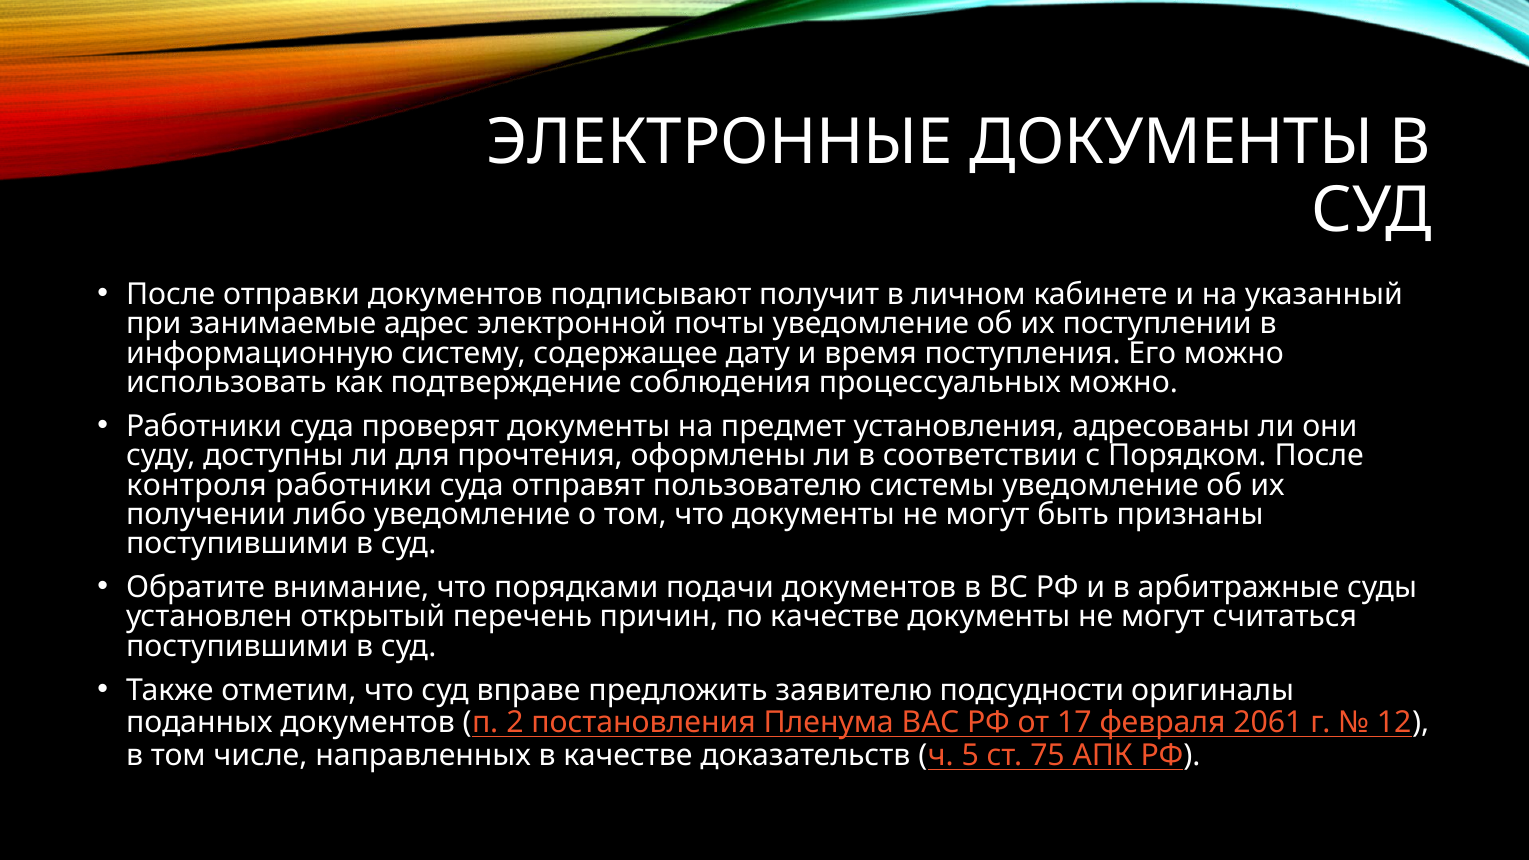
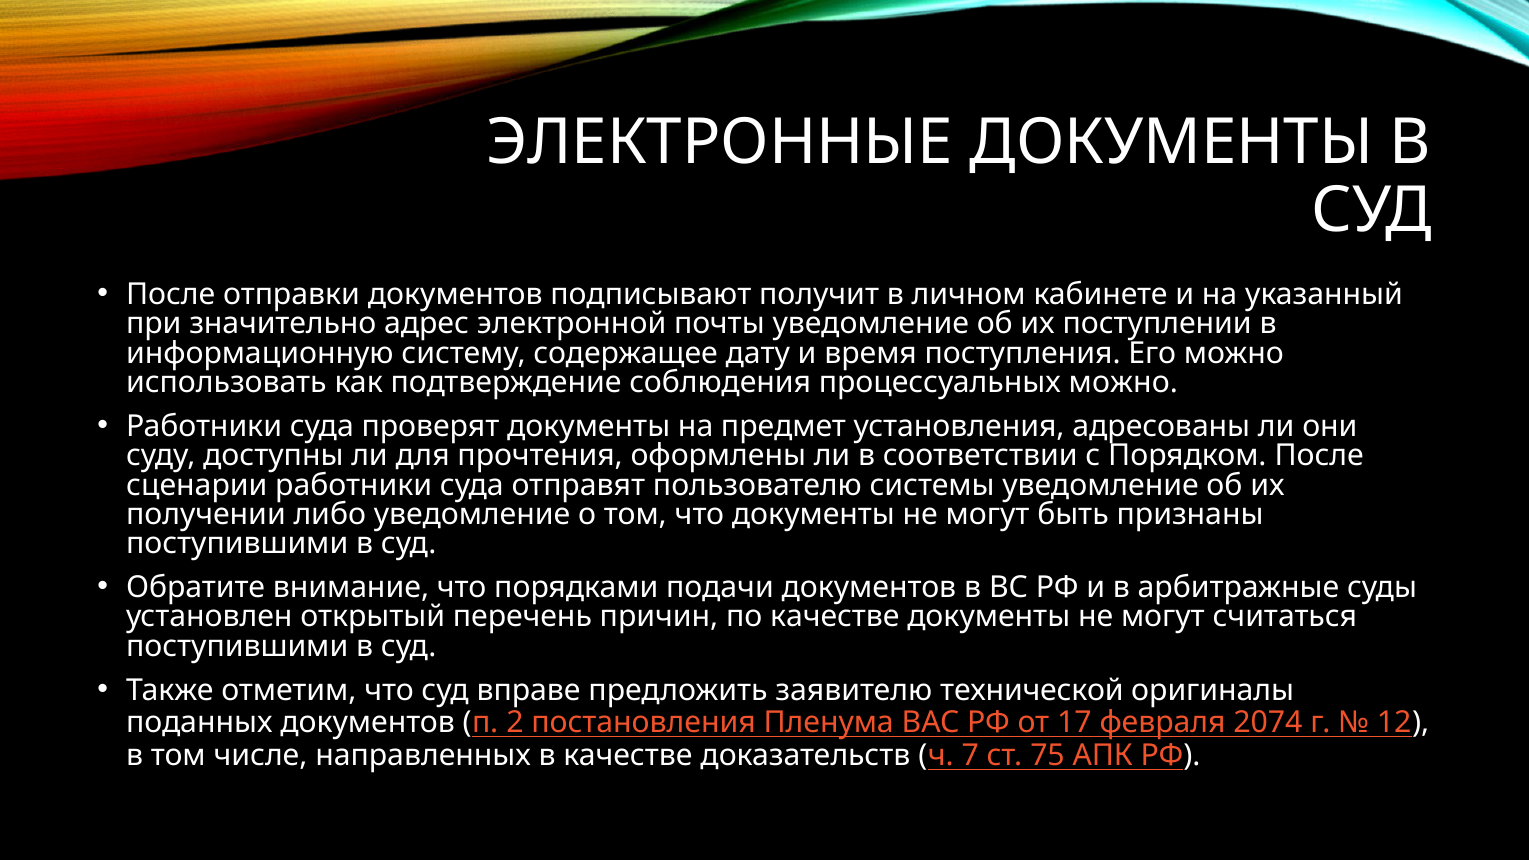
занимаемые: занимаемые -> значительно
контроля: контроля -> сценарии
подсудности: подсудности -> технической
2061: 2061 -> 2074
5: 5 -> 7
